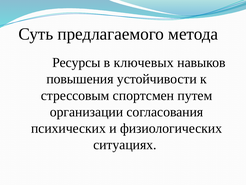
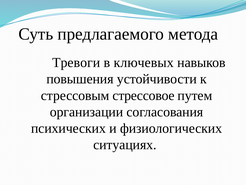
Ресурсы: Ресурсы -> Тревоги
спортсмен: спортсмен -> стрессовое
